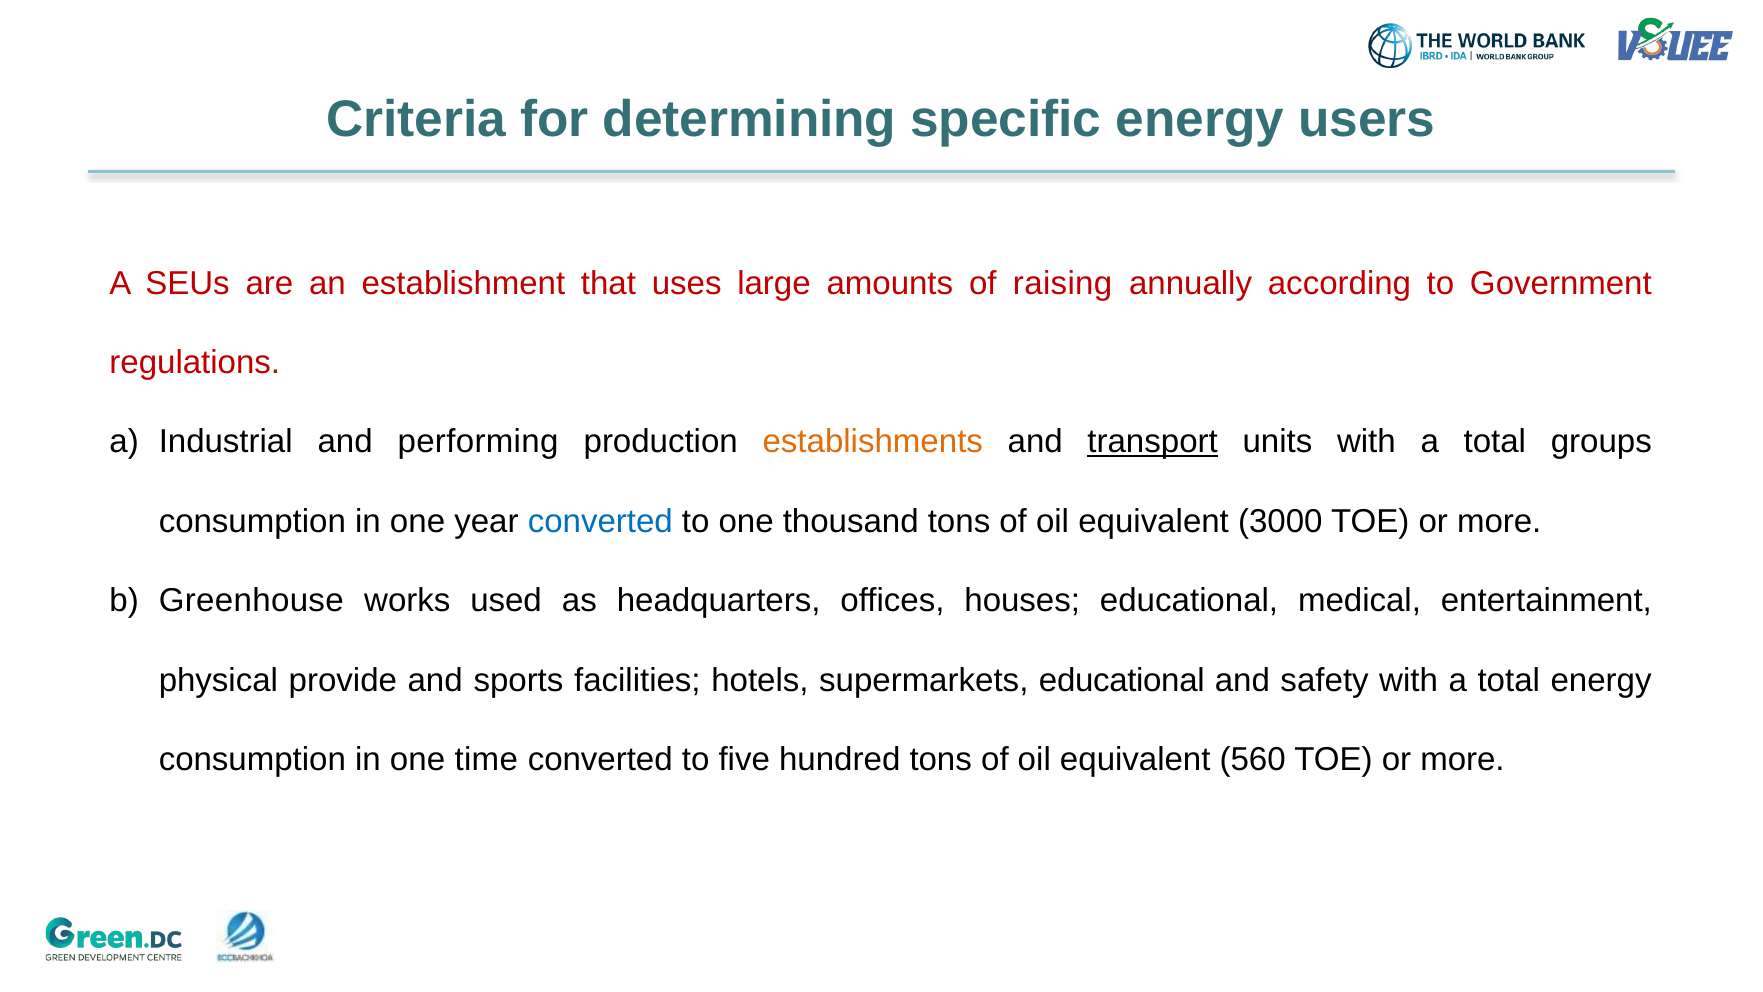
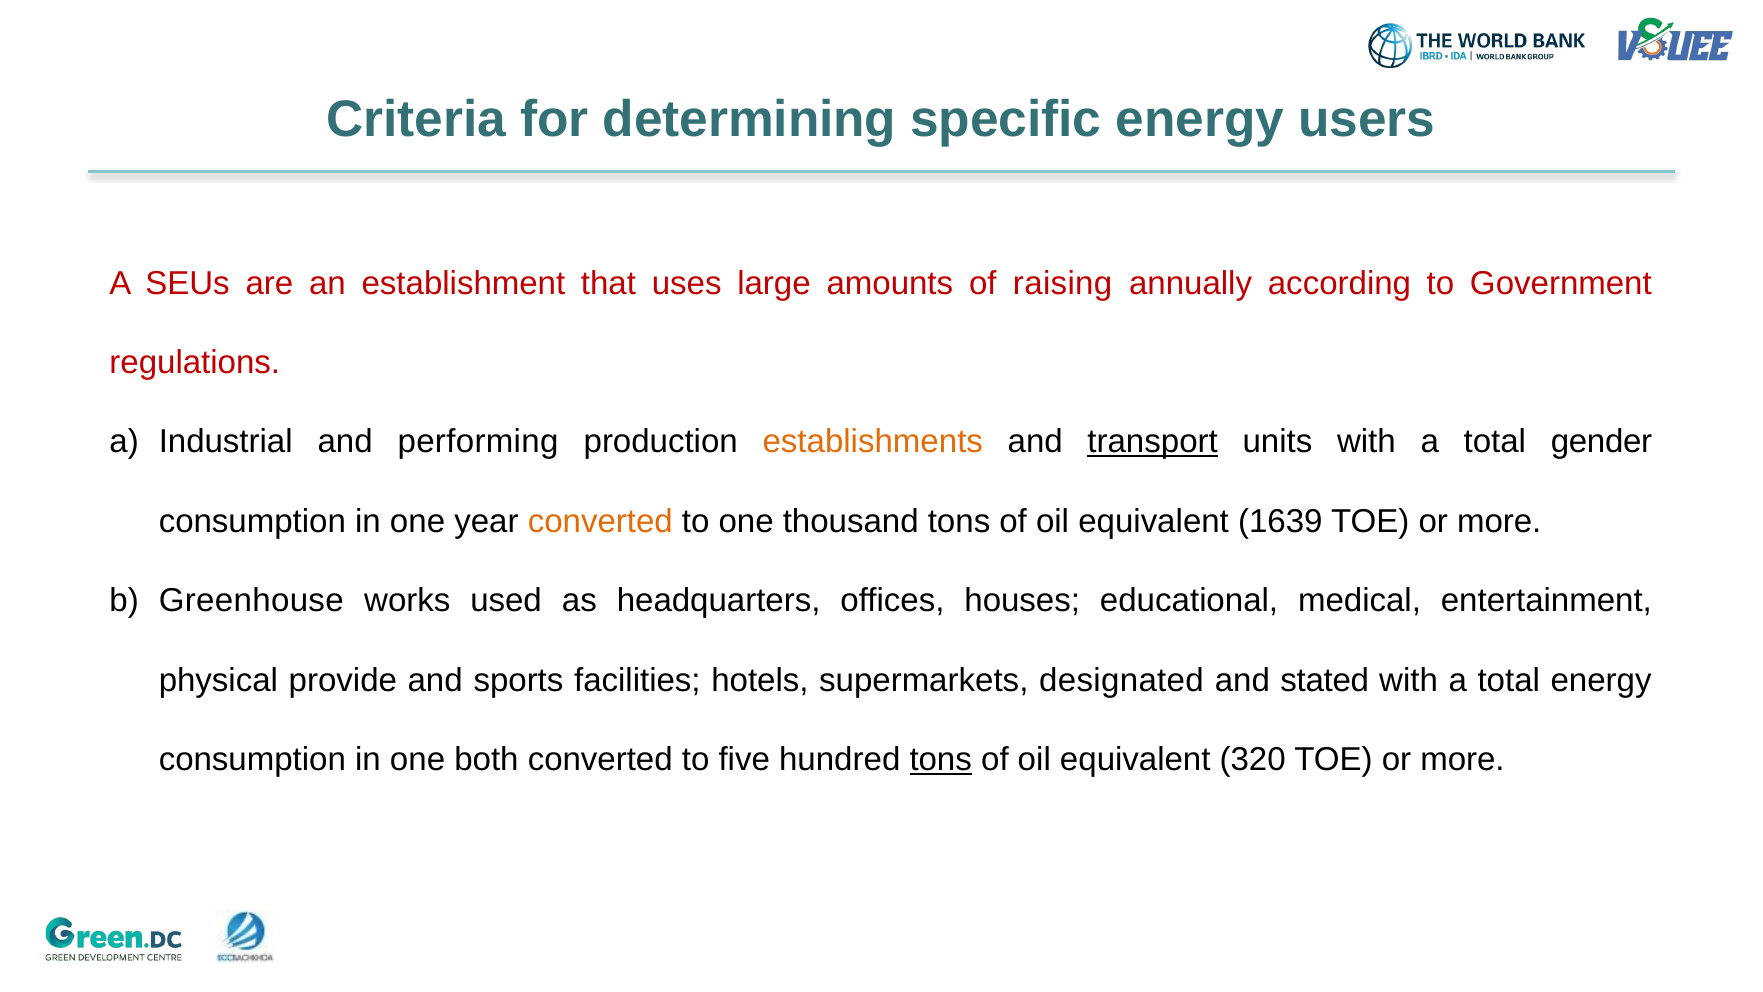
groups: groups -> gender
converted at (600, 521) colour: blue -> orange
3000: 3000 -> 1639
supermarkets educational: educational -> designated
safety: safety -> stated
time: time -> both
tons at (941, 759) underline: none -> present
560: 560 -> 320
